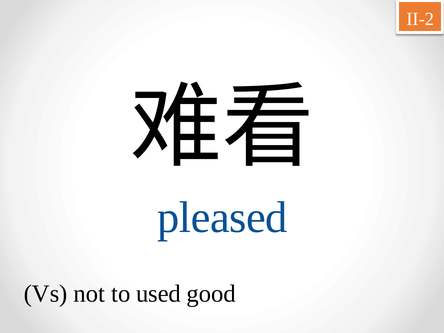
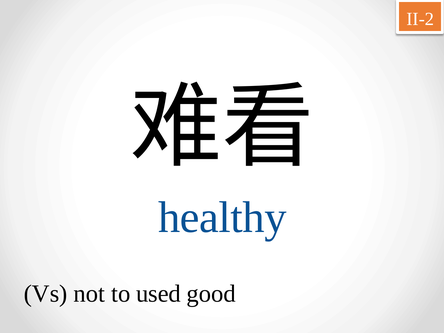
pleased: pleased -> healthy
